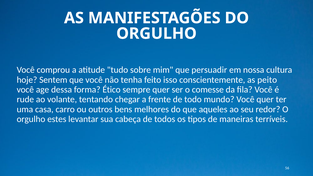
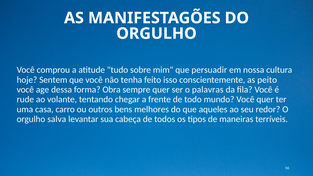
Ético: Ético -> Obra
comesse: comesse -> palavras
estes: estes -> salva
